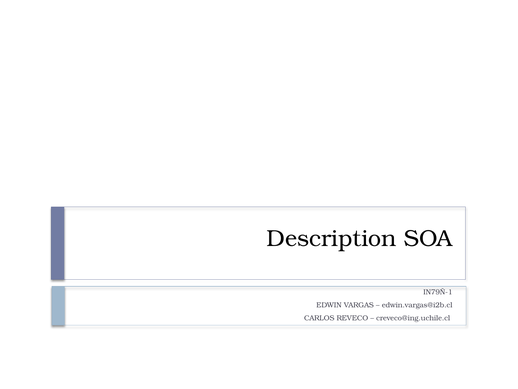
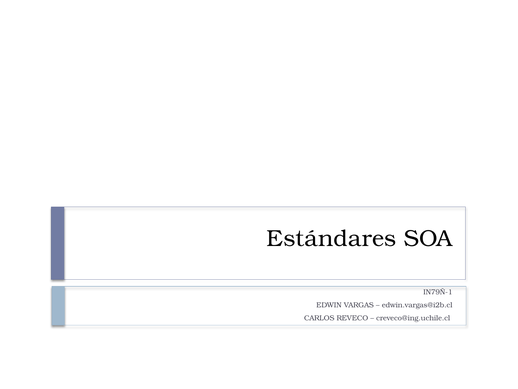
Description: Description -> Estándares
